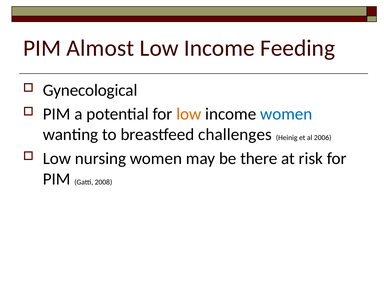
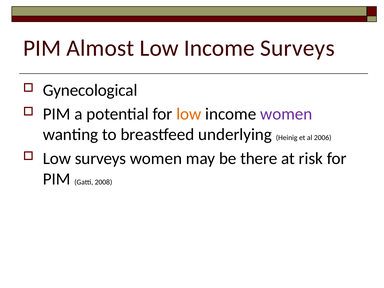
Income Feeding: Feeding -> Surveys
women at (286, 114) colour: blue -> purple
challenges: challenges -> underlying
Low nursing: nursing -> surveys
